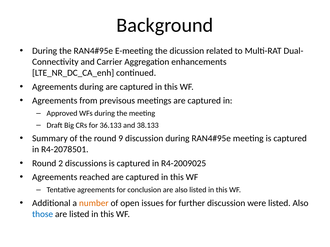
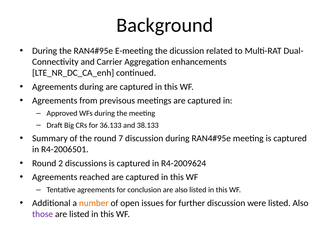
9: 9 -> 7
R4-2078501: R4-2078501 -> R4-2006501
R4-2009025: R4-2009025 -> R4-2009624
those colour: blue -> purple
